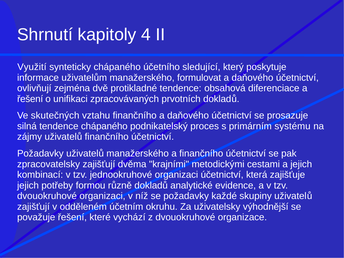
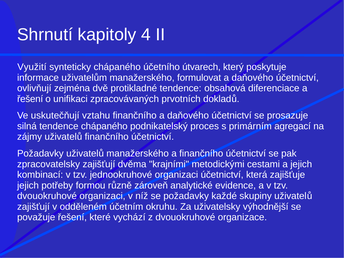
sledující: sledující -> útvarech
skutečných: skutečných -> uskutečňují
systému: systému -> agregací
různě dokladů: dokladů -> zároveň
